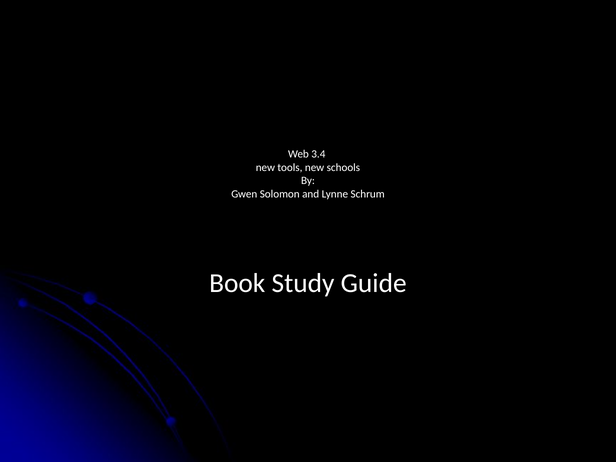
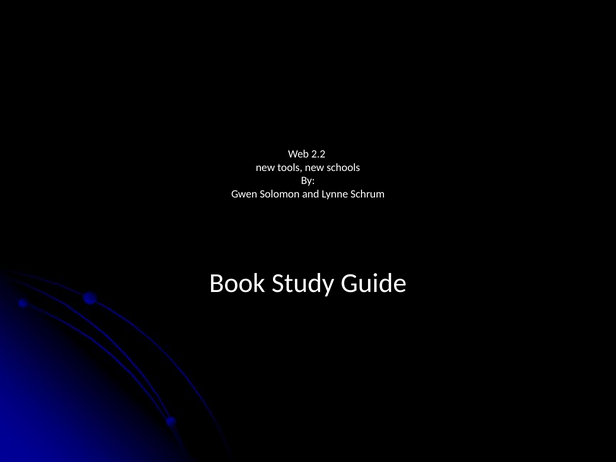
3.4: 3.4 -> 2.2
